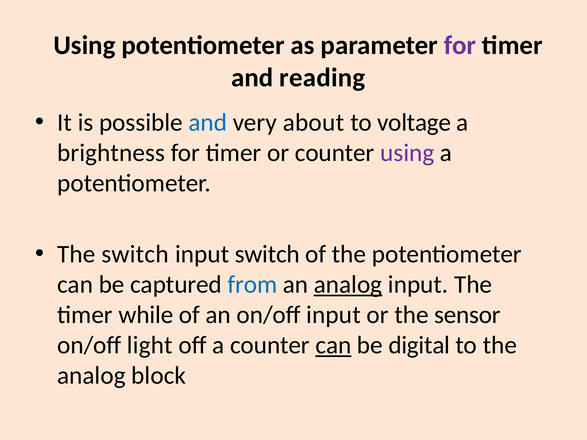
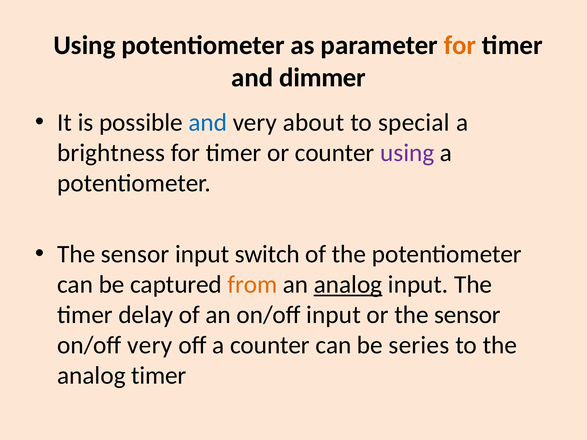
for at (460, 45) colour: purple -> orange
reading: reading -> dimmer
voltage: voltage -> special
switch at (135, 254): switch -> sensor
from colour: blue -> orange
while: while -> delay
on/off light: light -> very
can at (333, 345) underline: present -> none
digital: digital -> series
analog block: block -> timer
